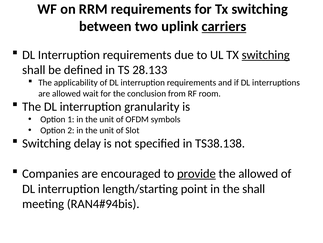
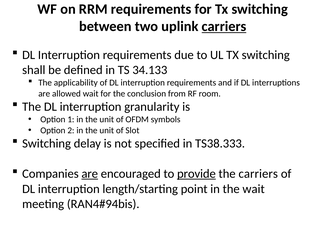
switching at (266, 55) underline: present -> none
28.133: 28.133 -> 34.133
TS38.138: TS38.138 -> TS38.333
are at (90, 173) underline: none -> present
the allowed: allowed -> carriers
the shall: shall -> wait
